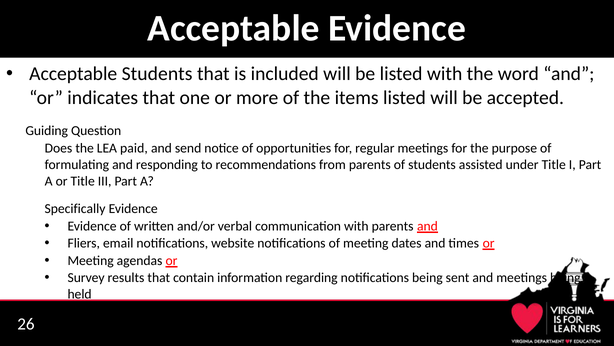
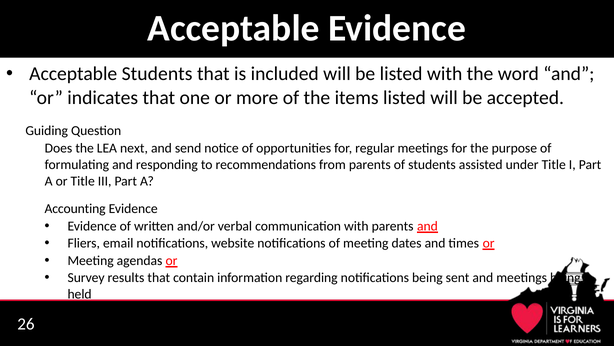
paid: paid -> next
Specifically: Specifically -> Accounting
